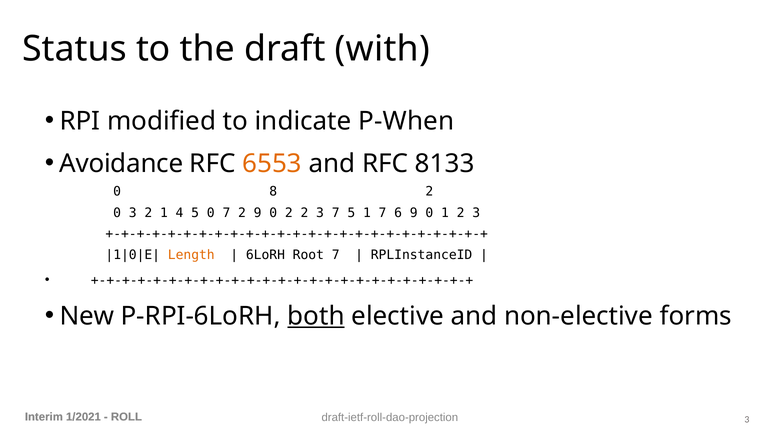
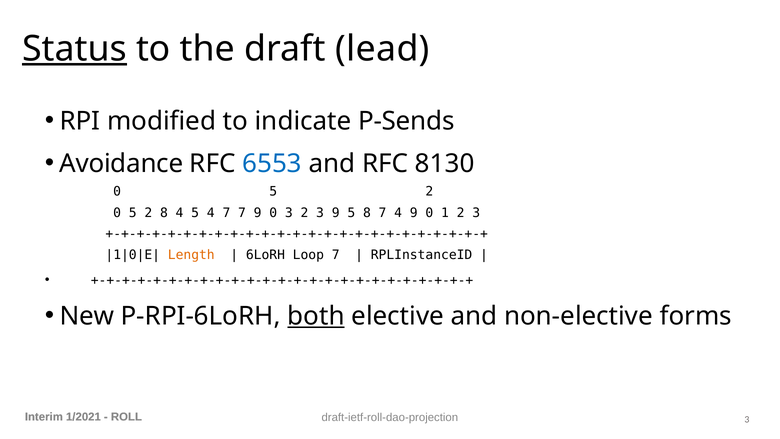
Status underline: none -> present
with: with -> lead
P-When: P-When -> P-Sends
6553 colour: orange -> blue
8133: 8133 -> 8130
8 at (273, 192): 8 -> 5
3 at (133, 213): 3 -> 5
2 1: 1 -> 8
5 0: 0 -> 4
7 2: 2 -> 7
0 2: 2 -> 3
3 7: 7 -> 9
5 1: 1 -> 8
7 6: 6 -> 4
Root: Root -> Loop
